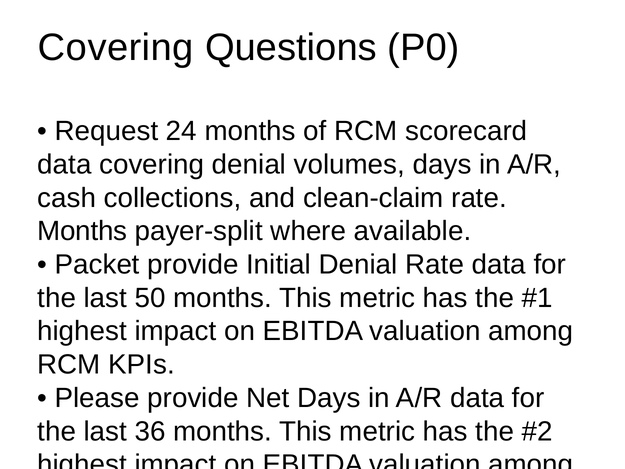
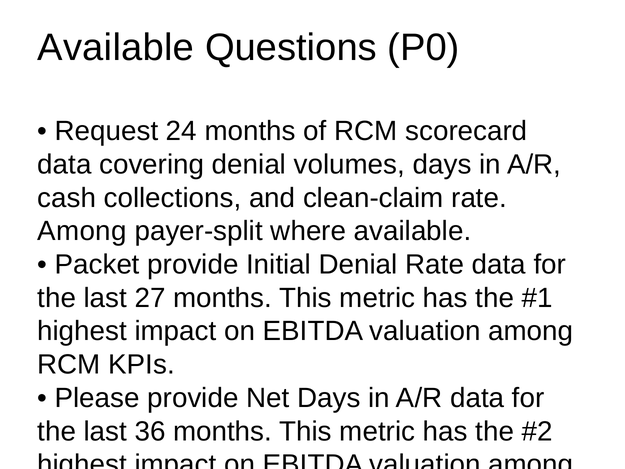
Covering at (116, 47): Covering -> Available
Months at (82, 231): Months -> Among
50: 50 -> 27
